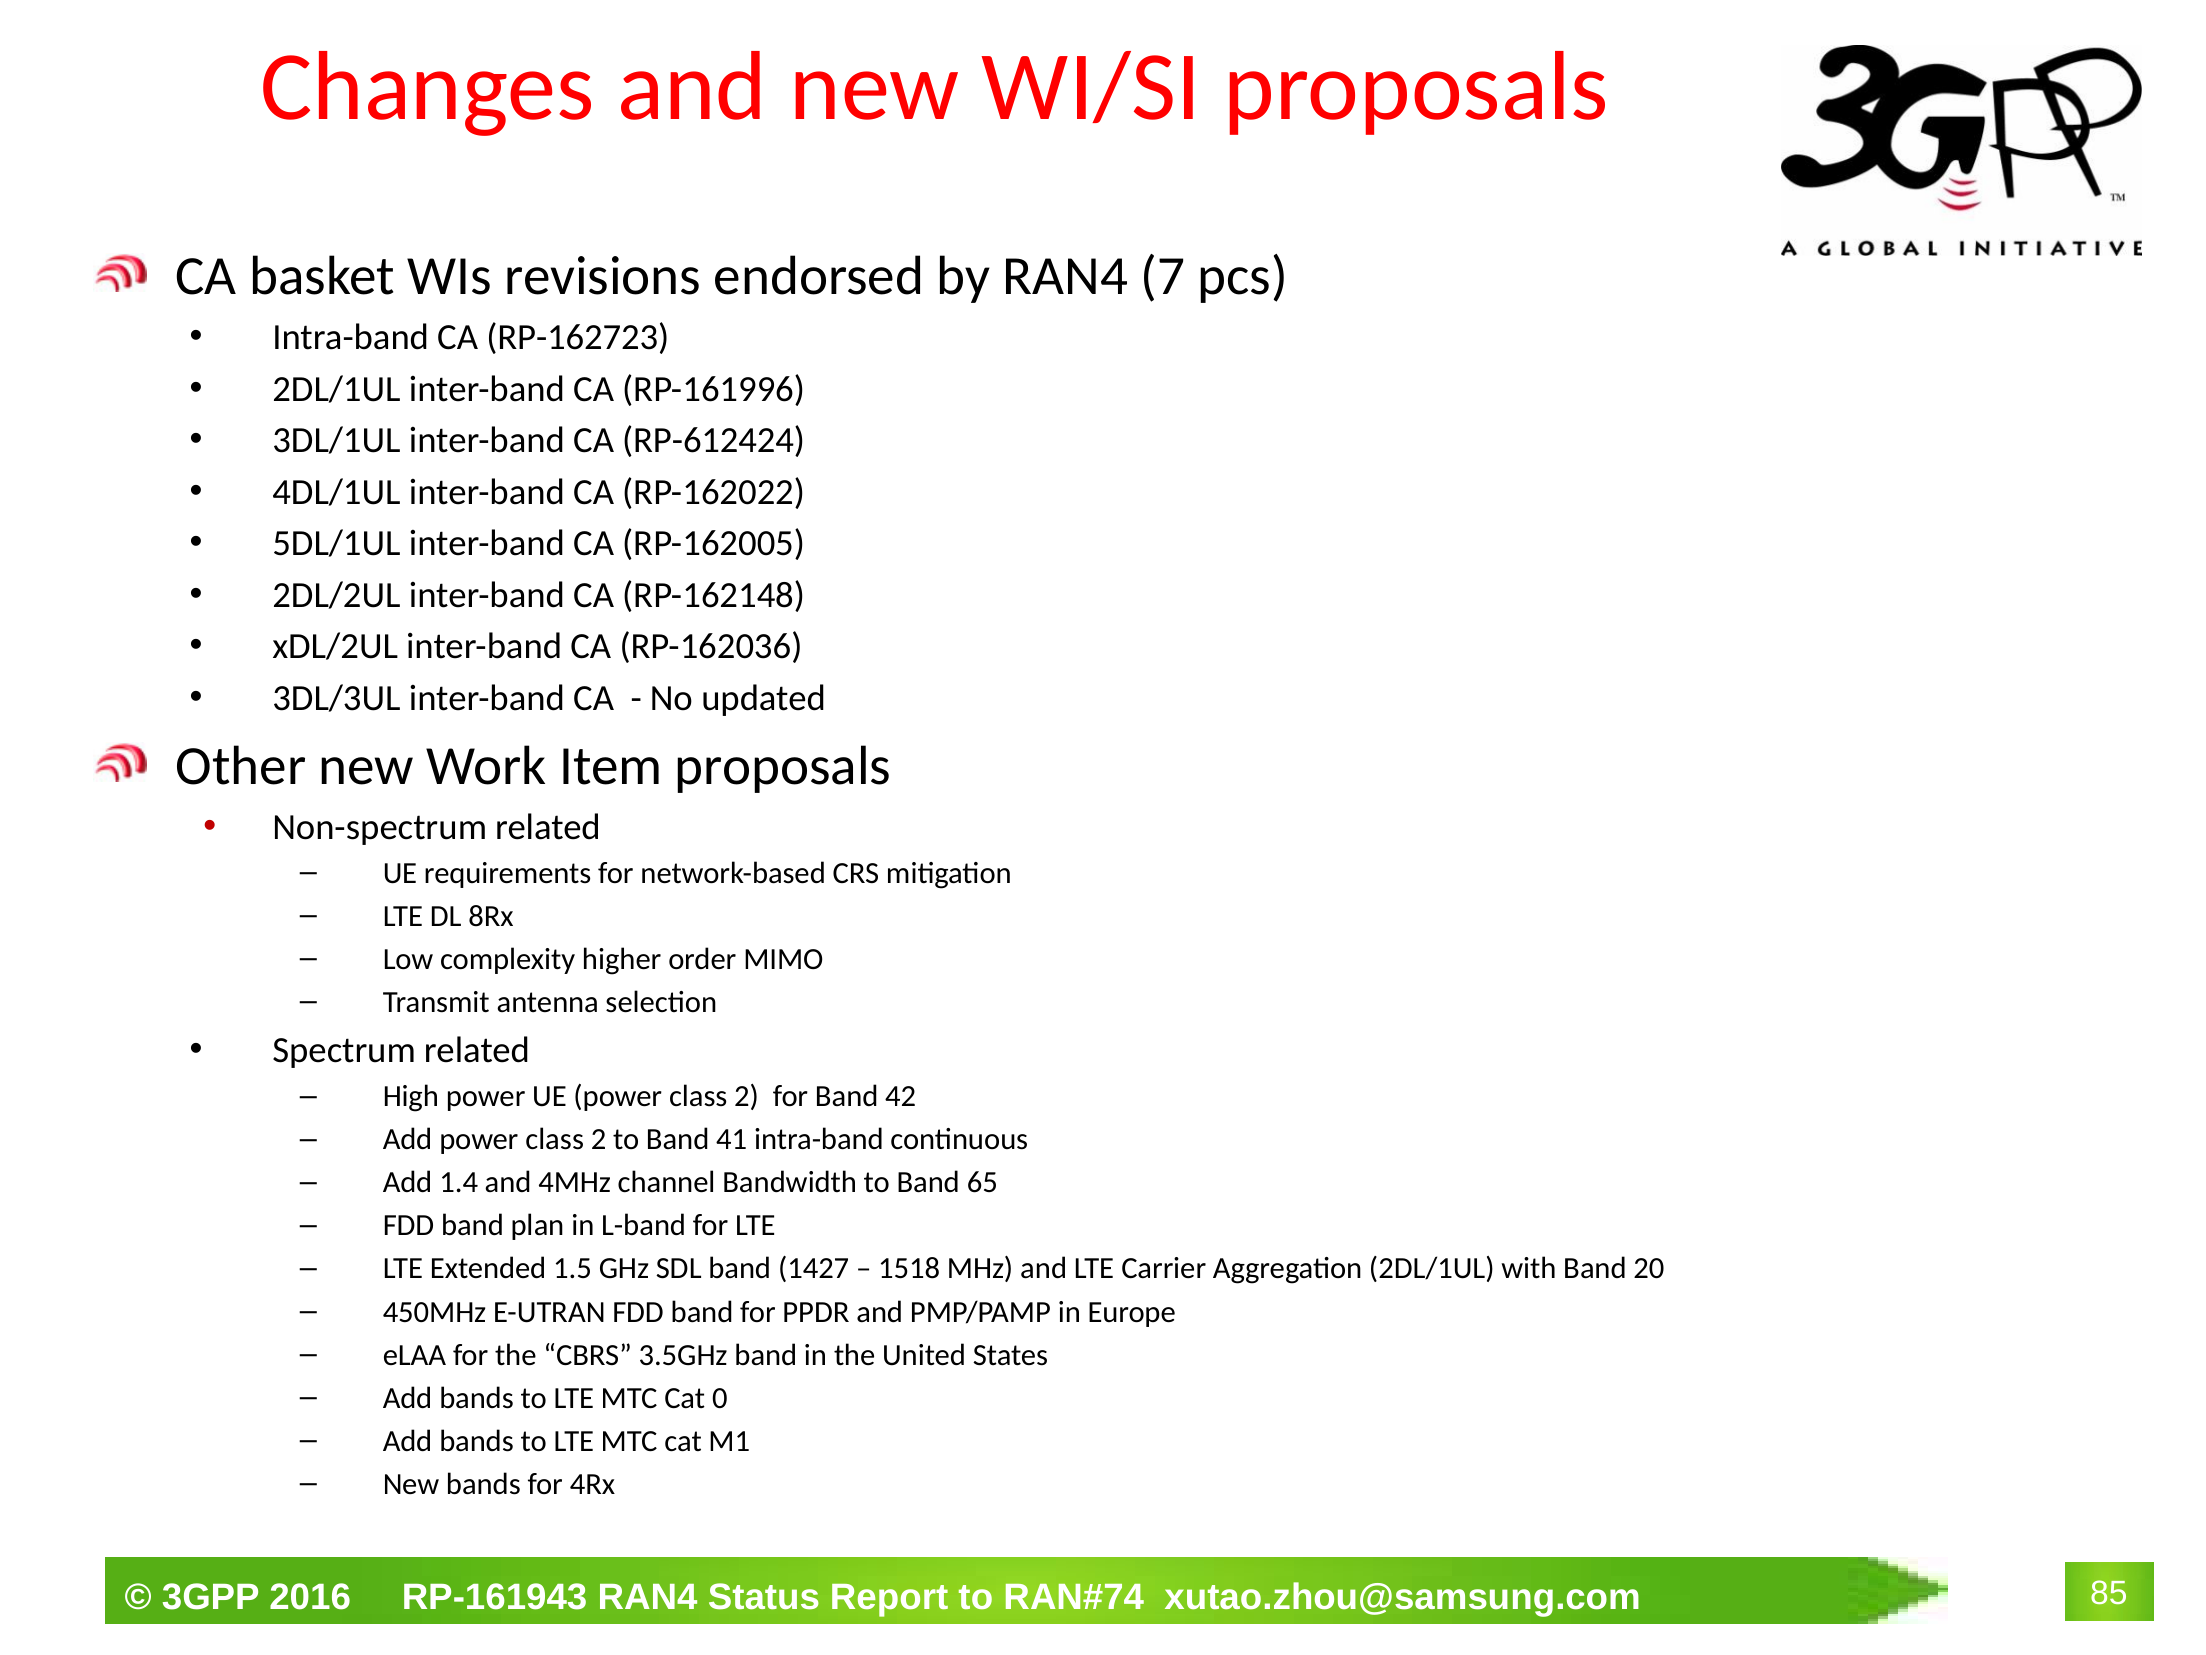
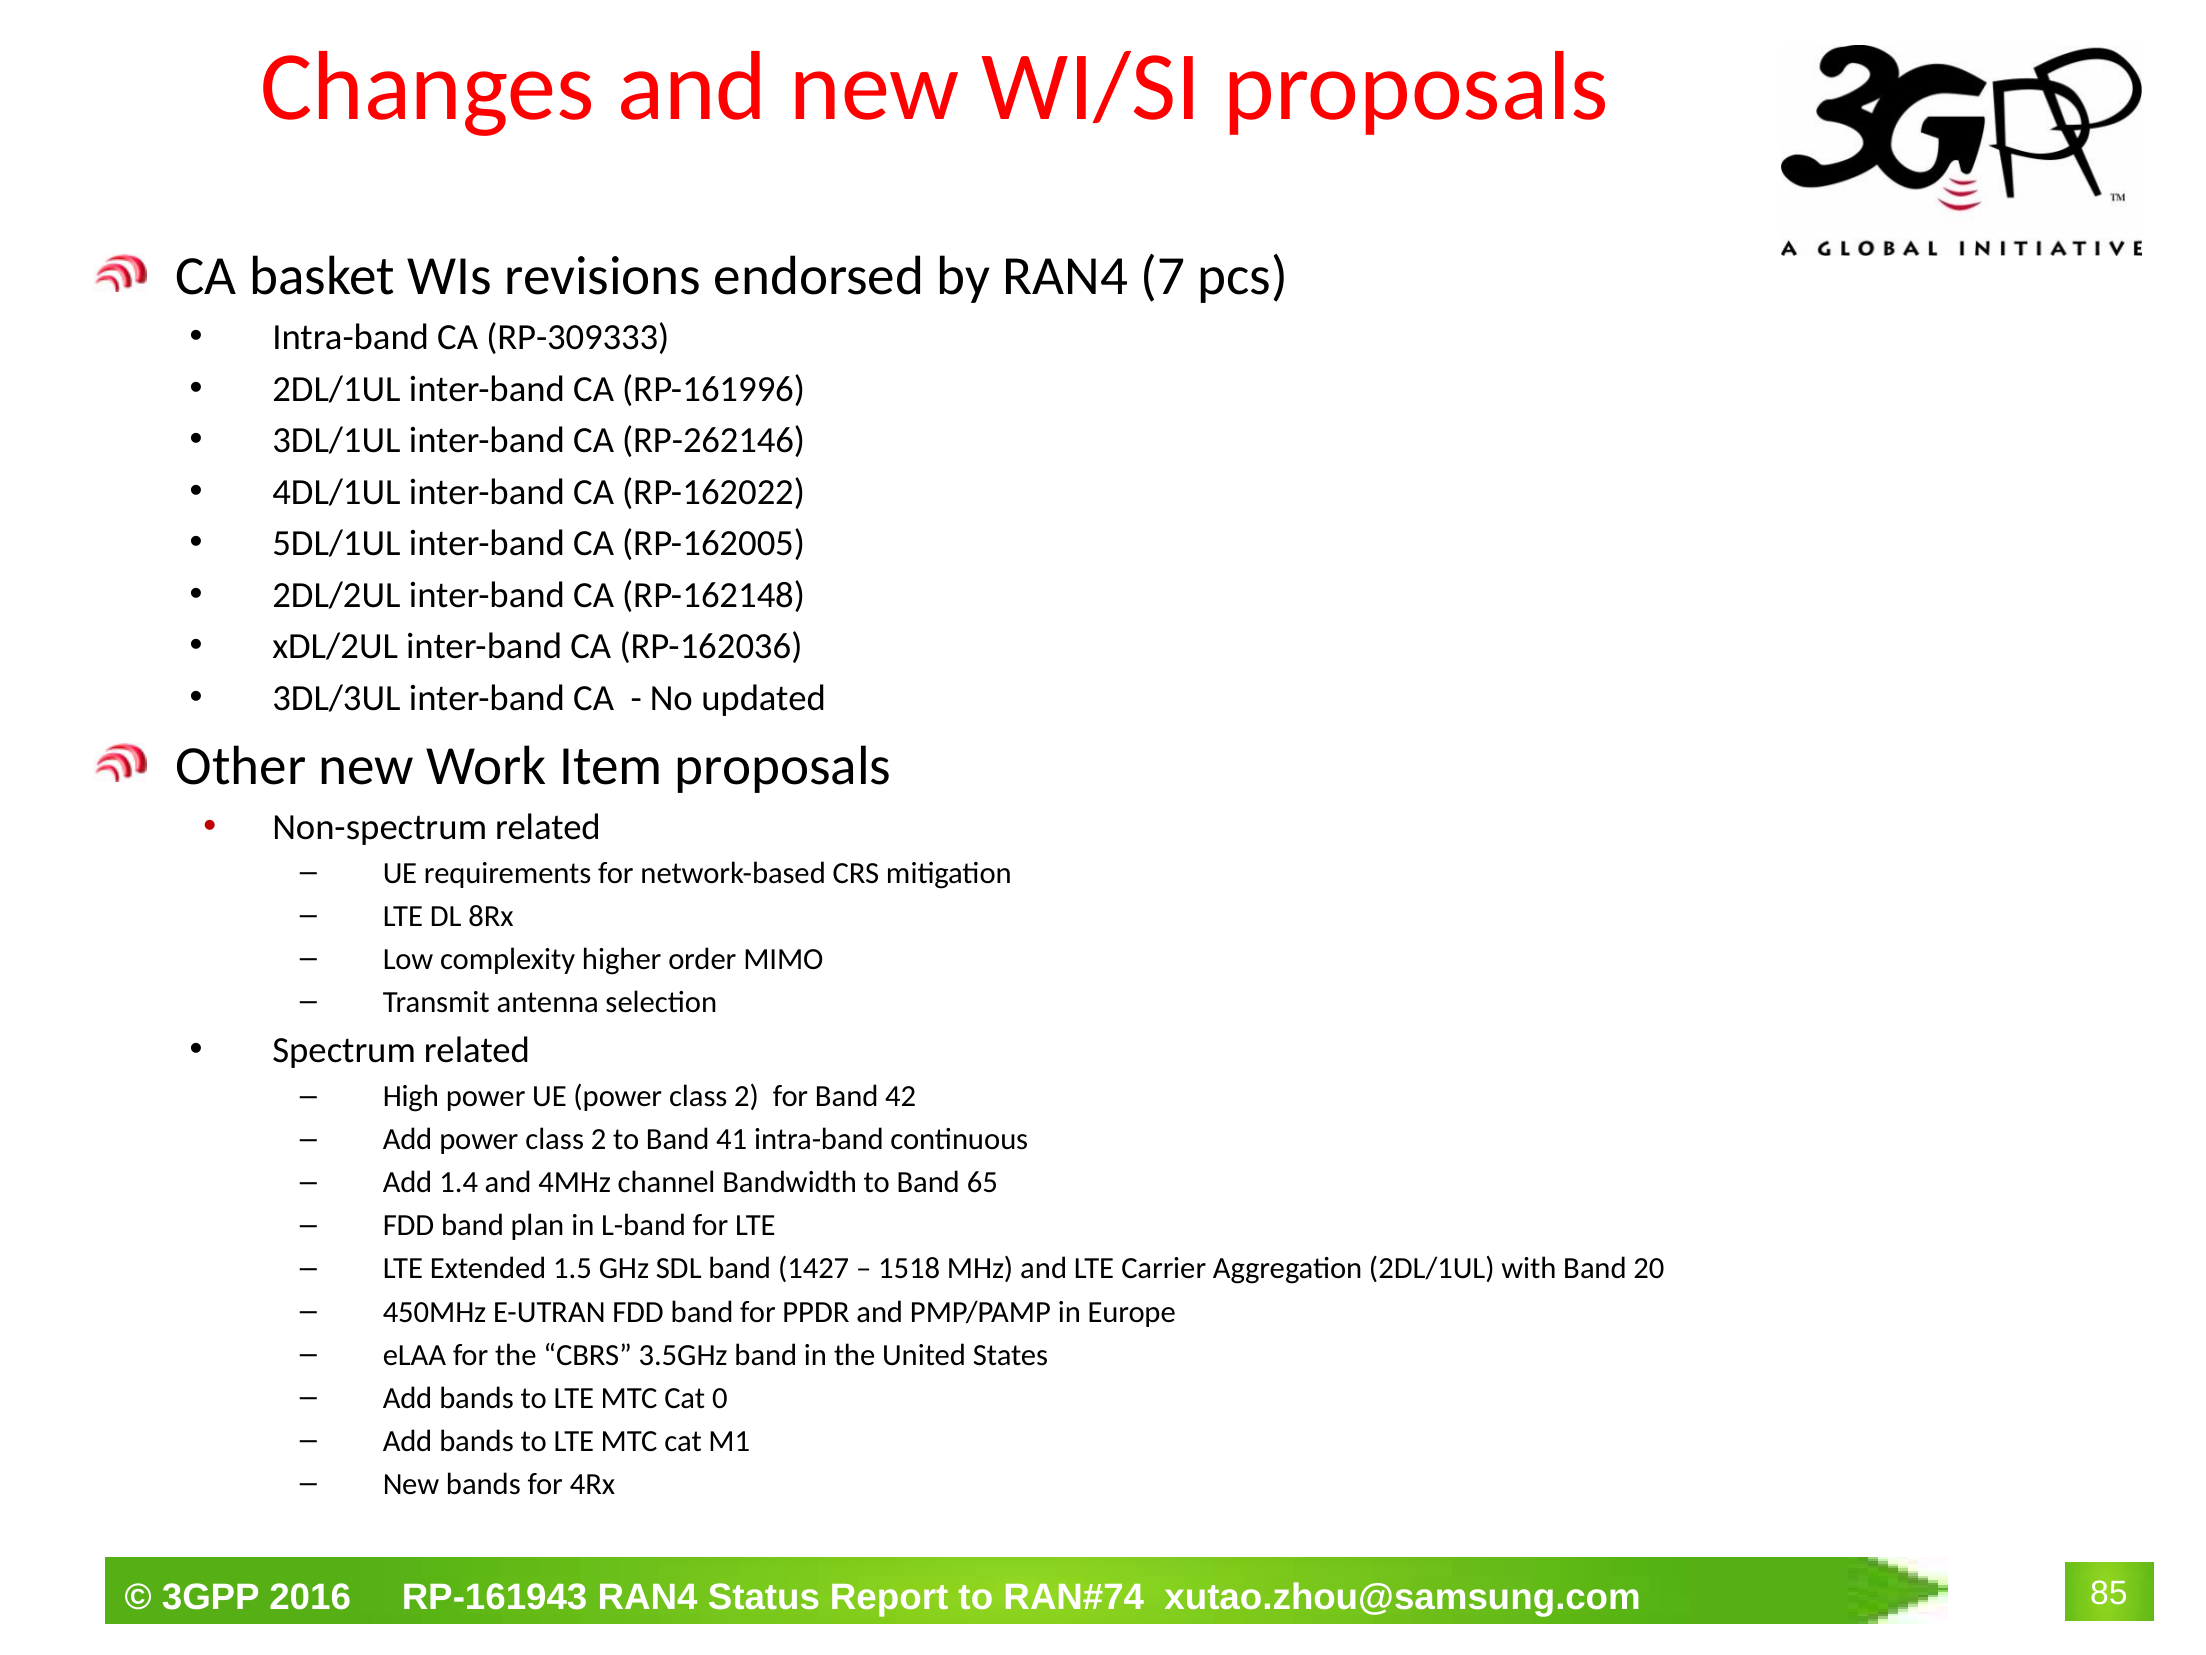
RP-162723: RP-162723 -> RP-309333
RP-612424: RP-612424 -> RP-262146
